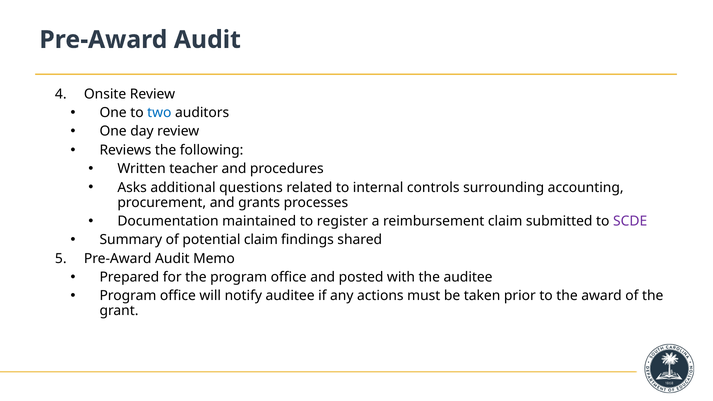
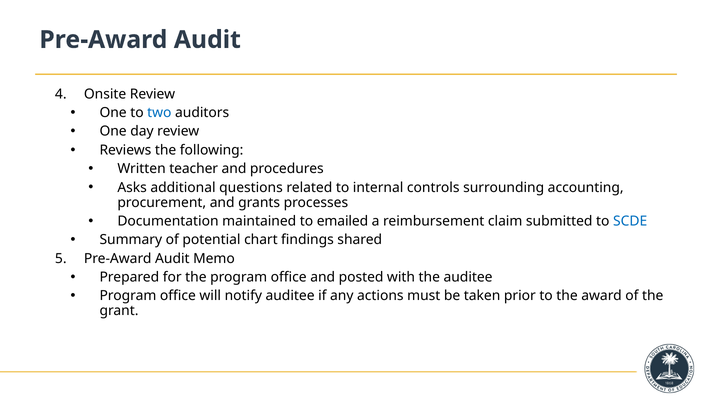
register: register -> emailed
SCDE colour: purple -> blue
potential claim: claim -> chart
